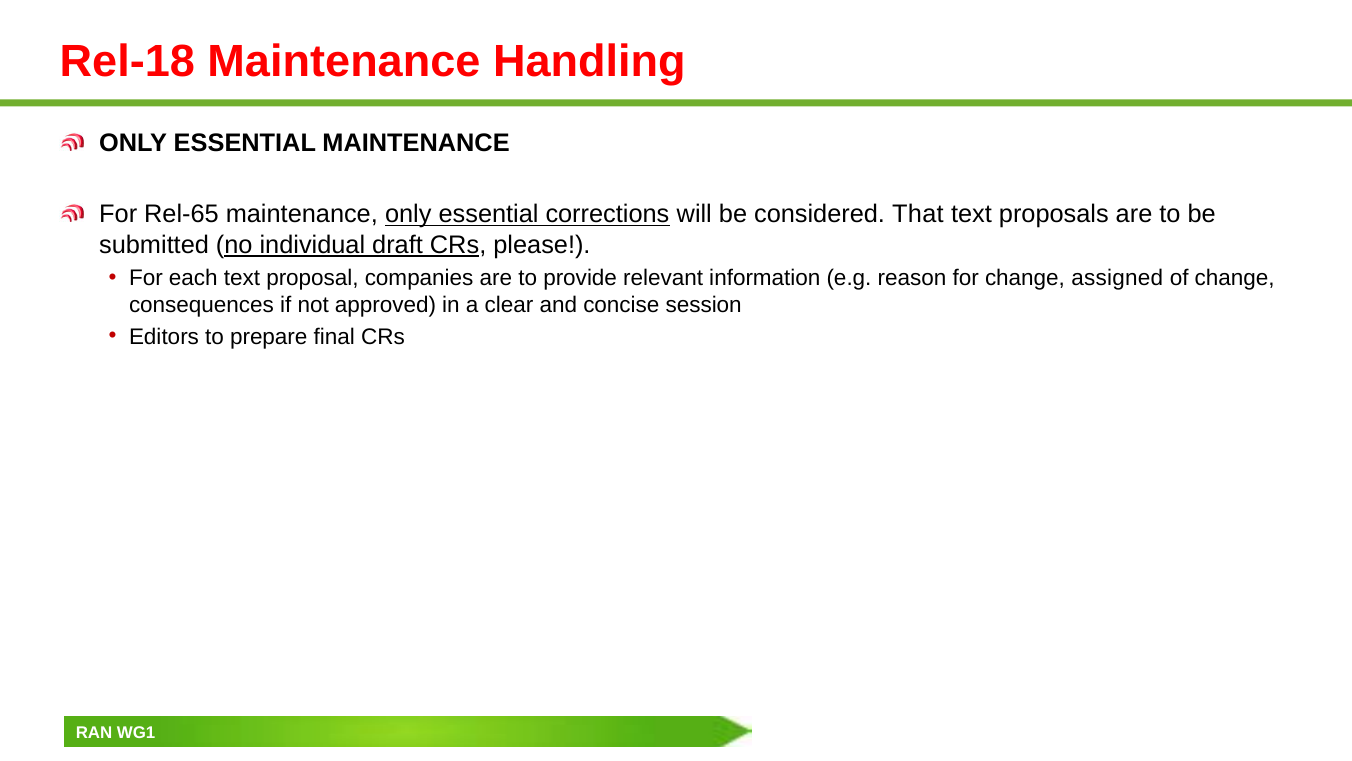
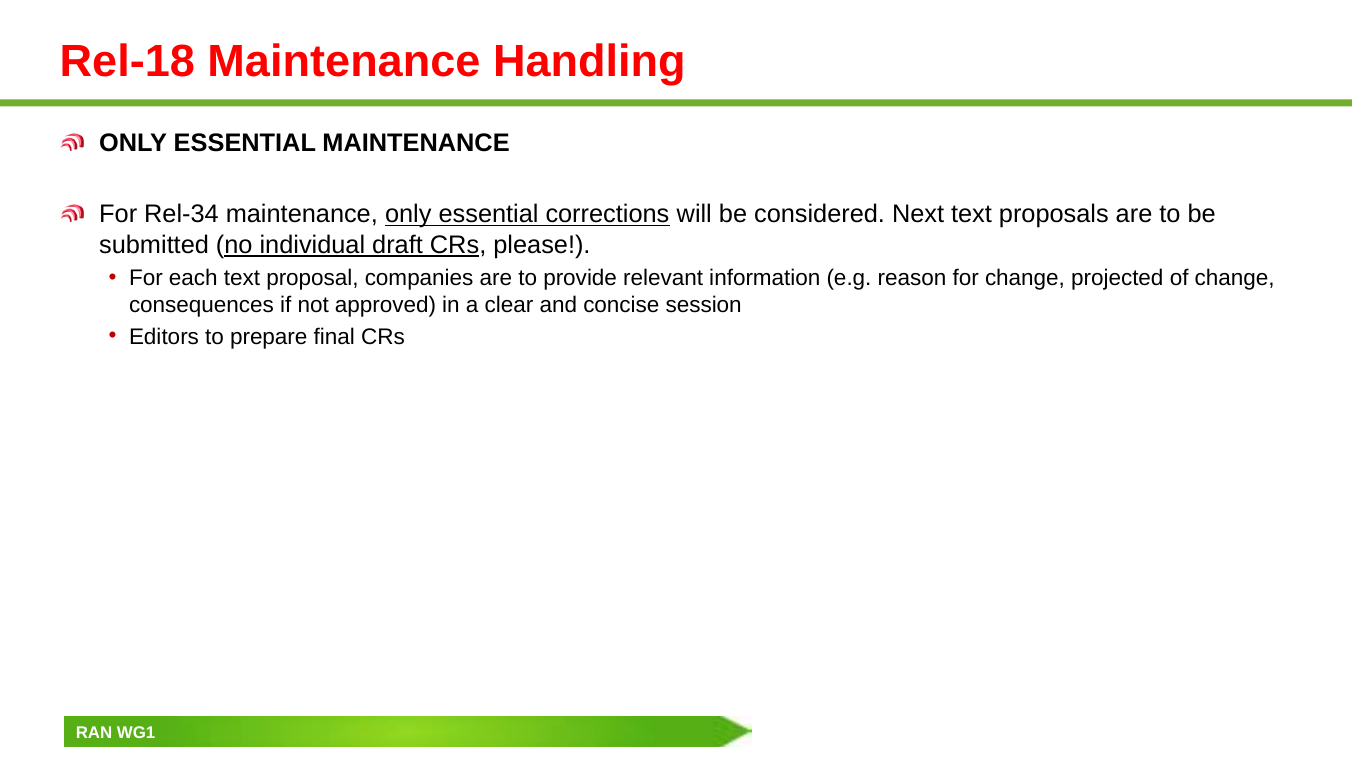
Rel-65: Rel-65 -> Rel-34
That: That -> Next
assigned: assigned -> projected
